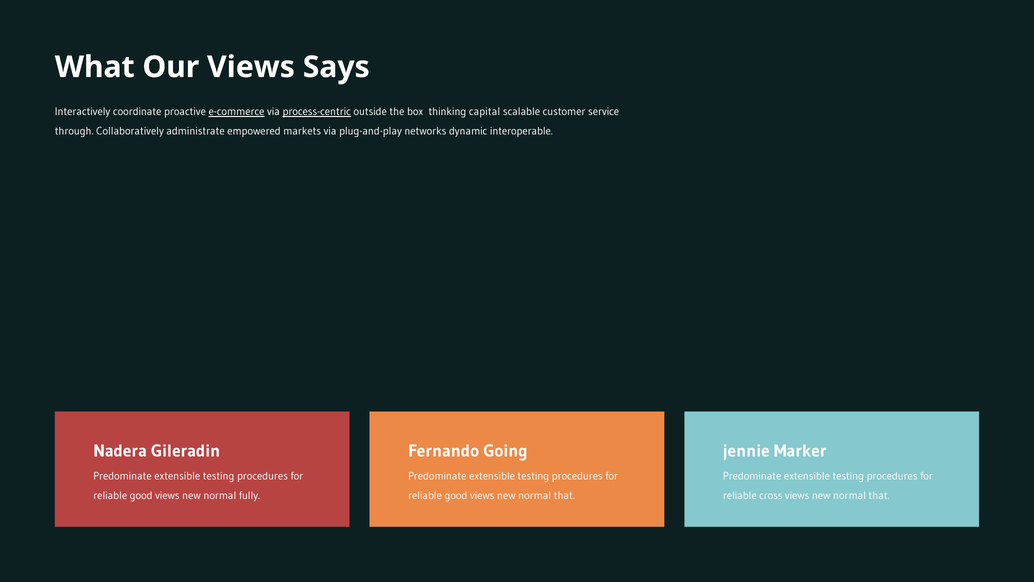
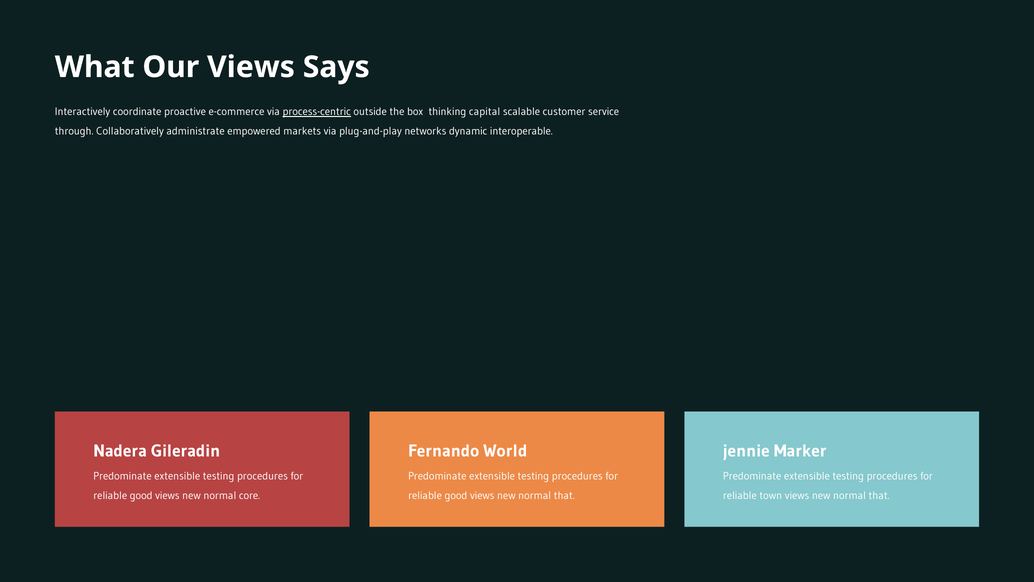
e-commerce underline: present -> none
Going: Going -> World
fully: fully -> core
cross: cross -> town
